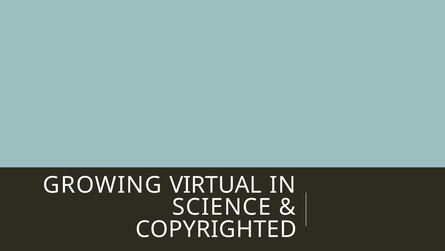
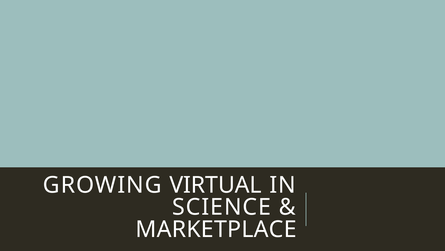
COPYRIGHTED: COPYRIGHTED -> MARKETPLACE
